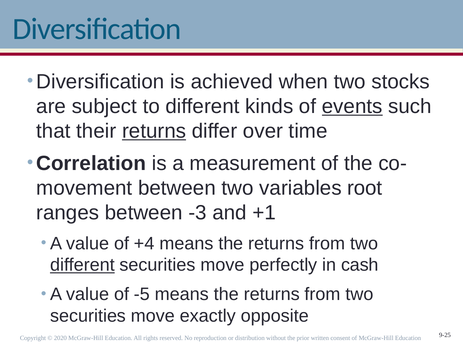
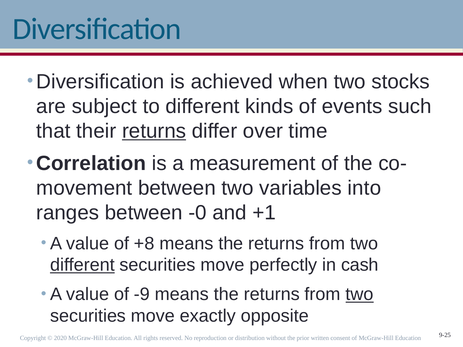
events underline: present -> none
root: root -> into
-3: -3 -> -0
+4: +4 -> +8
-5: -5 -> -9
two at (360, 295) underline: none -> present
